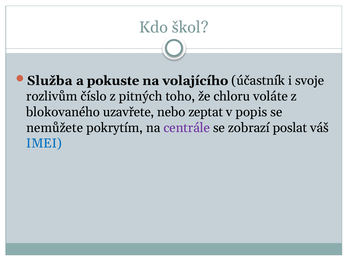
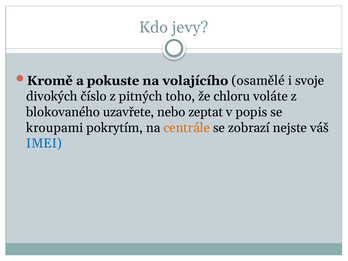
škol: škol -> jevy
Služba: Služba -> Kromě
účastník: účastník -> osamělé
rozlivům: rozlivům -> divokých
nemůžete: nemůžete -> kroupami
centrále colour: purple -> orange
poslat: poslat -> nejste
